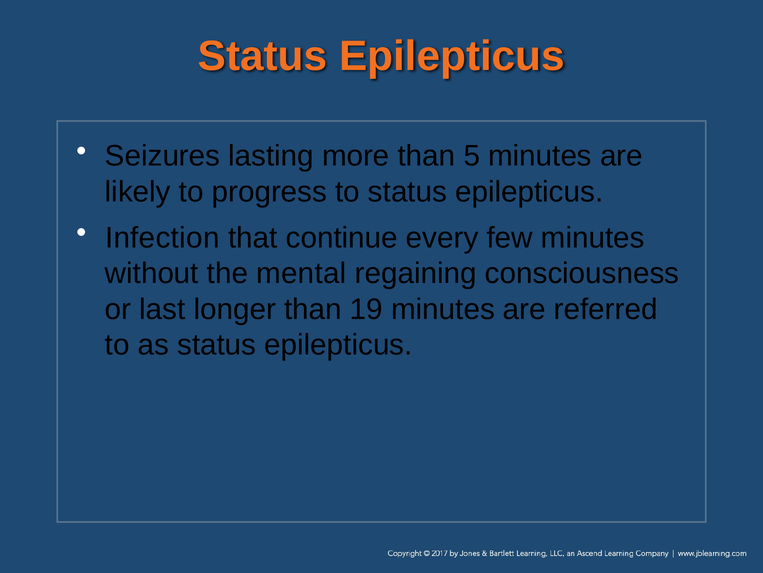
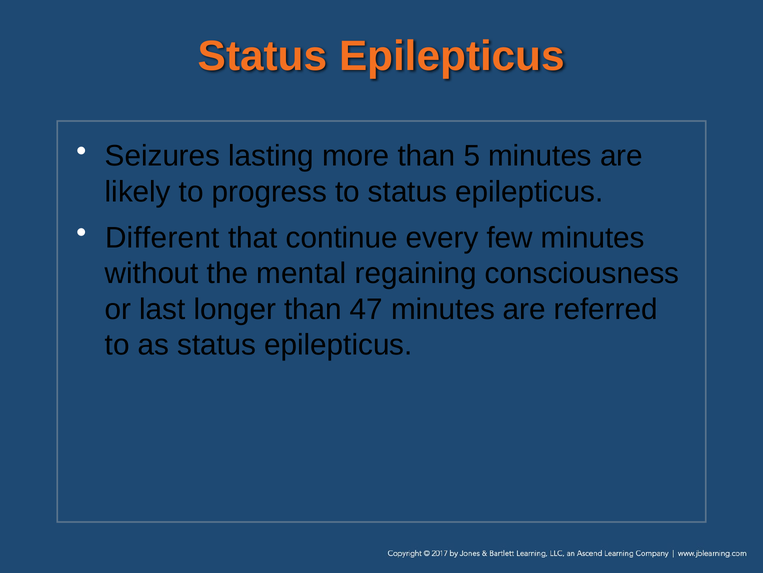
Infection: Infection -> Different
19: 19 -> 47
